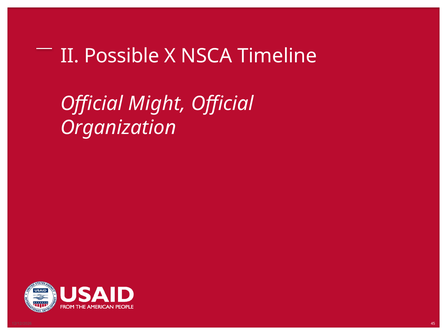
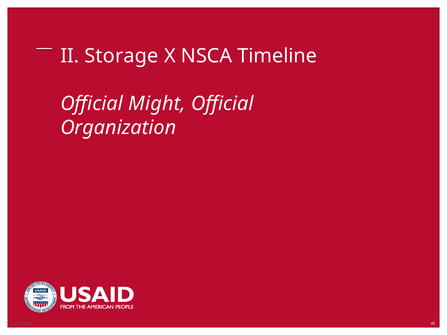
Possible: Possible -> Storage
